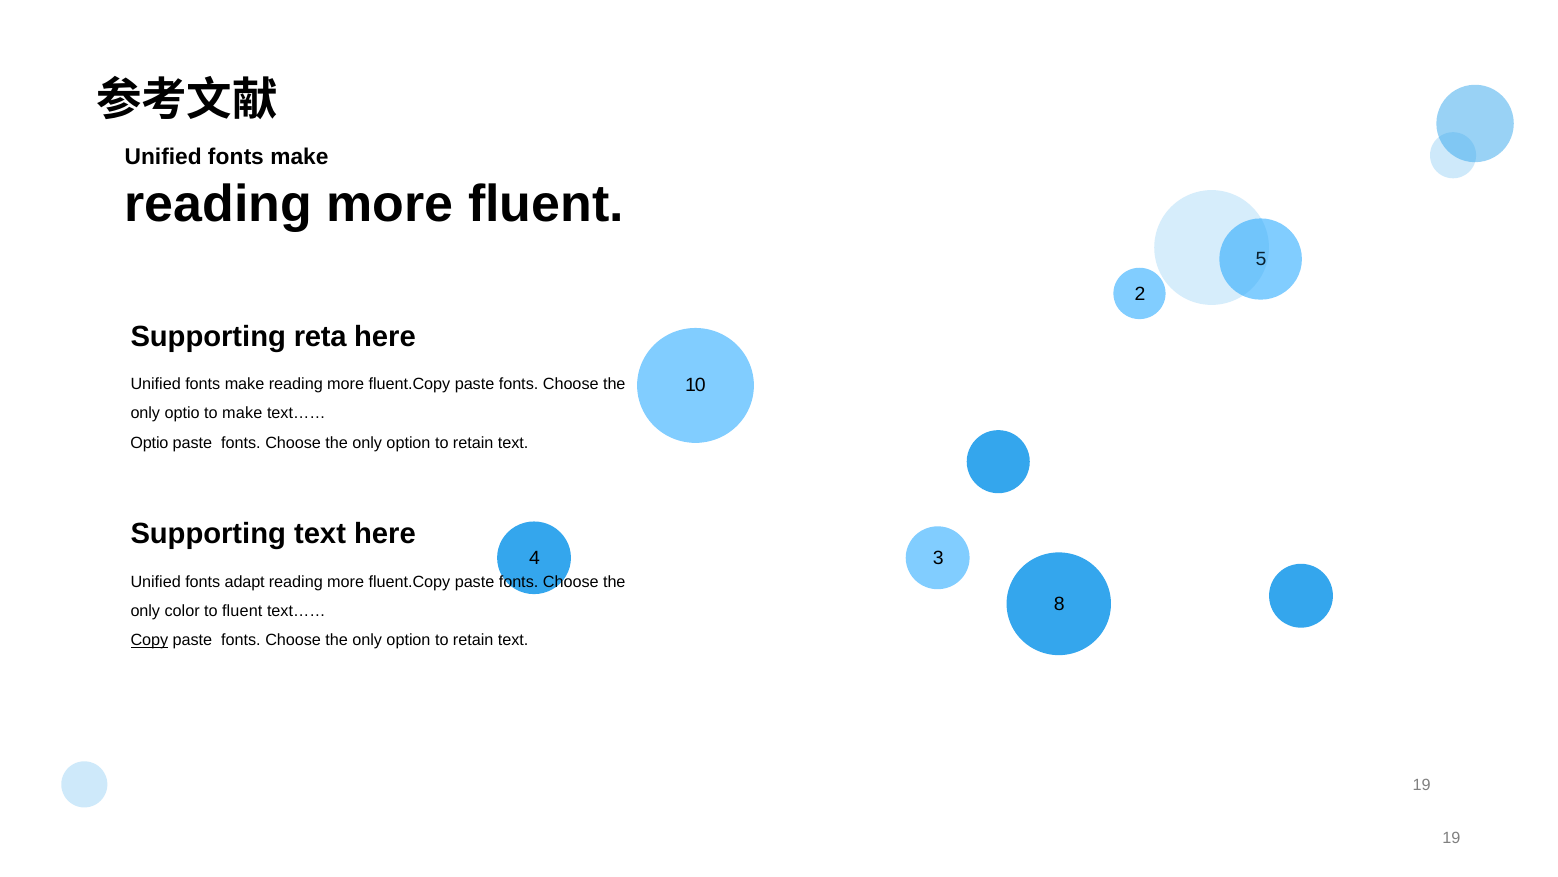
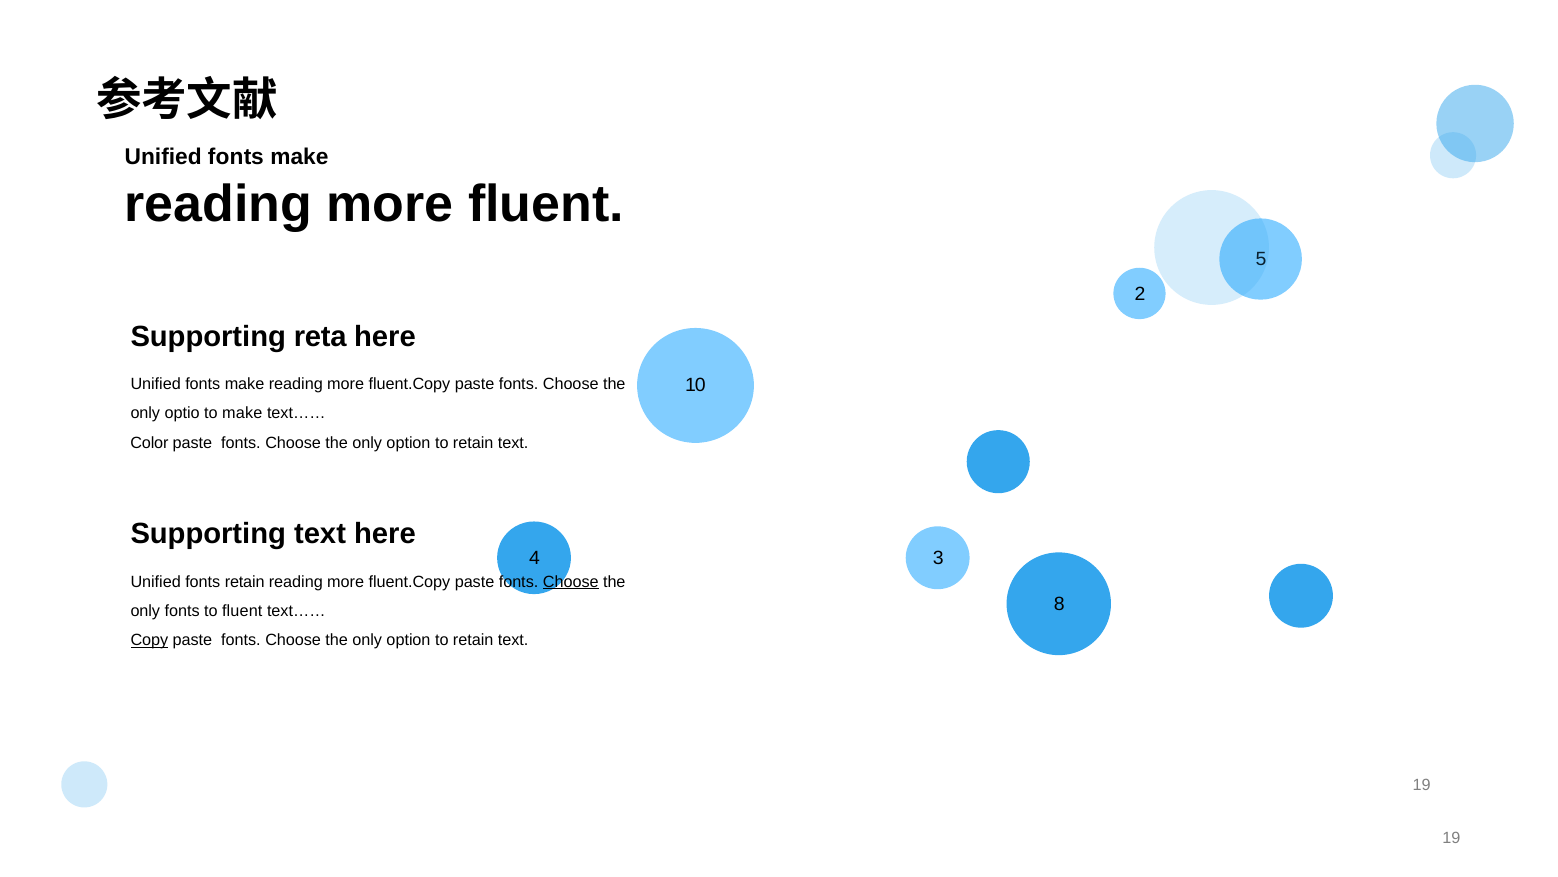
Optio at (149, 443): Optio -> Color
fonts adapt: adapt -> retain
Choose at (571, 581) underline: none -> present
only color: color -> fonts
